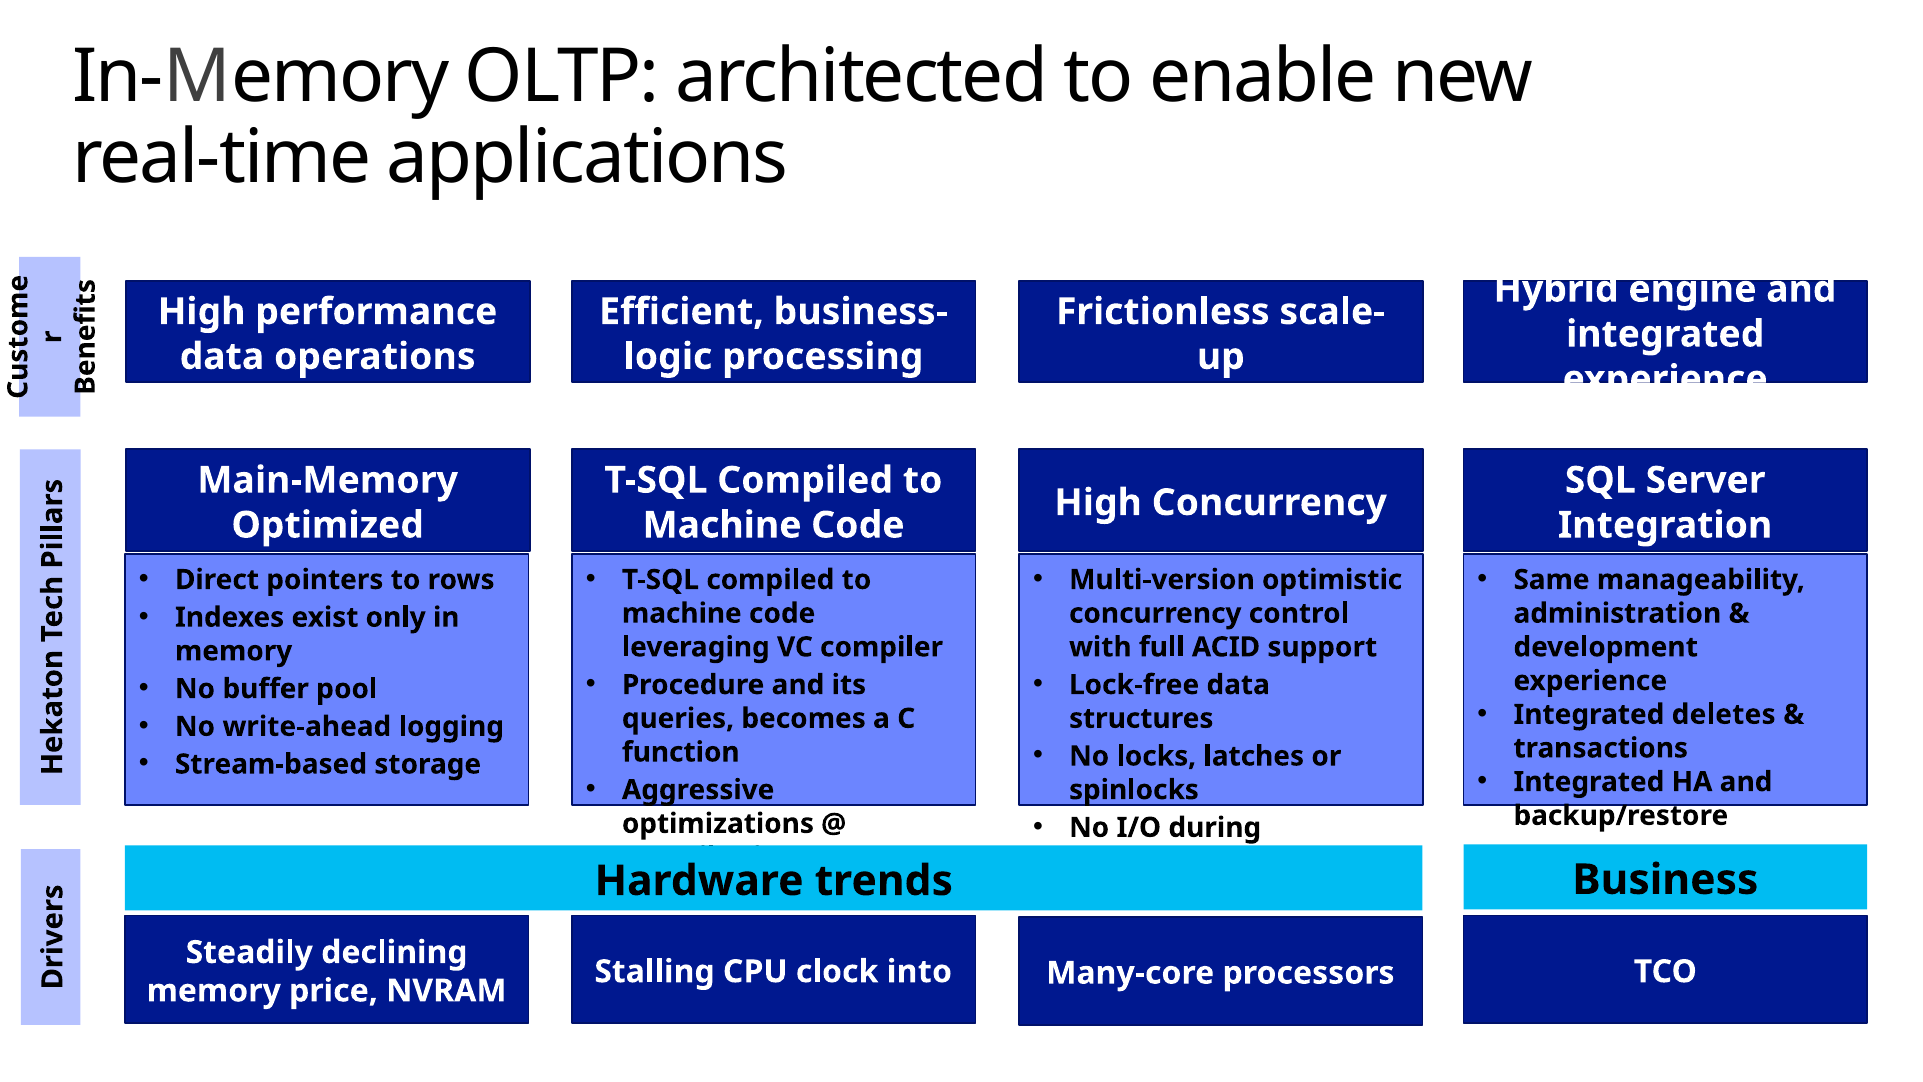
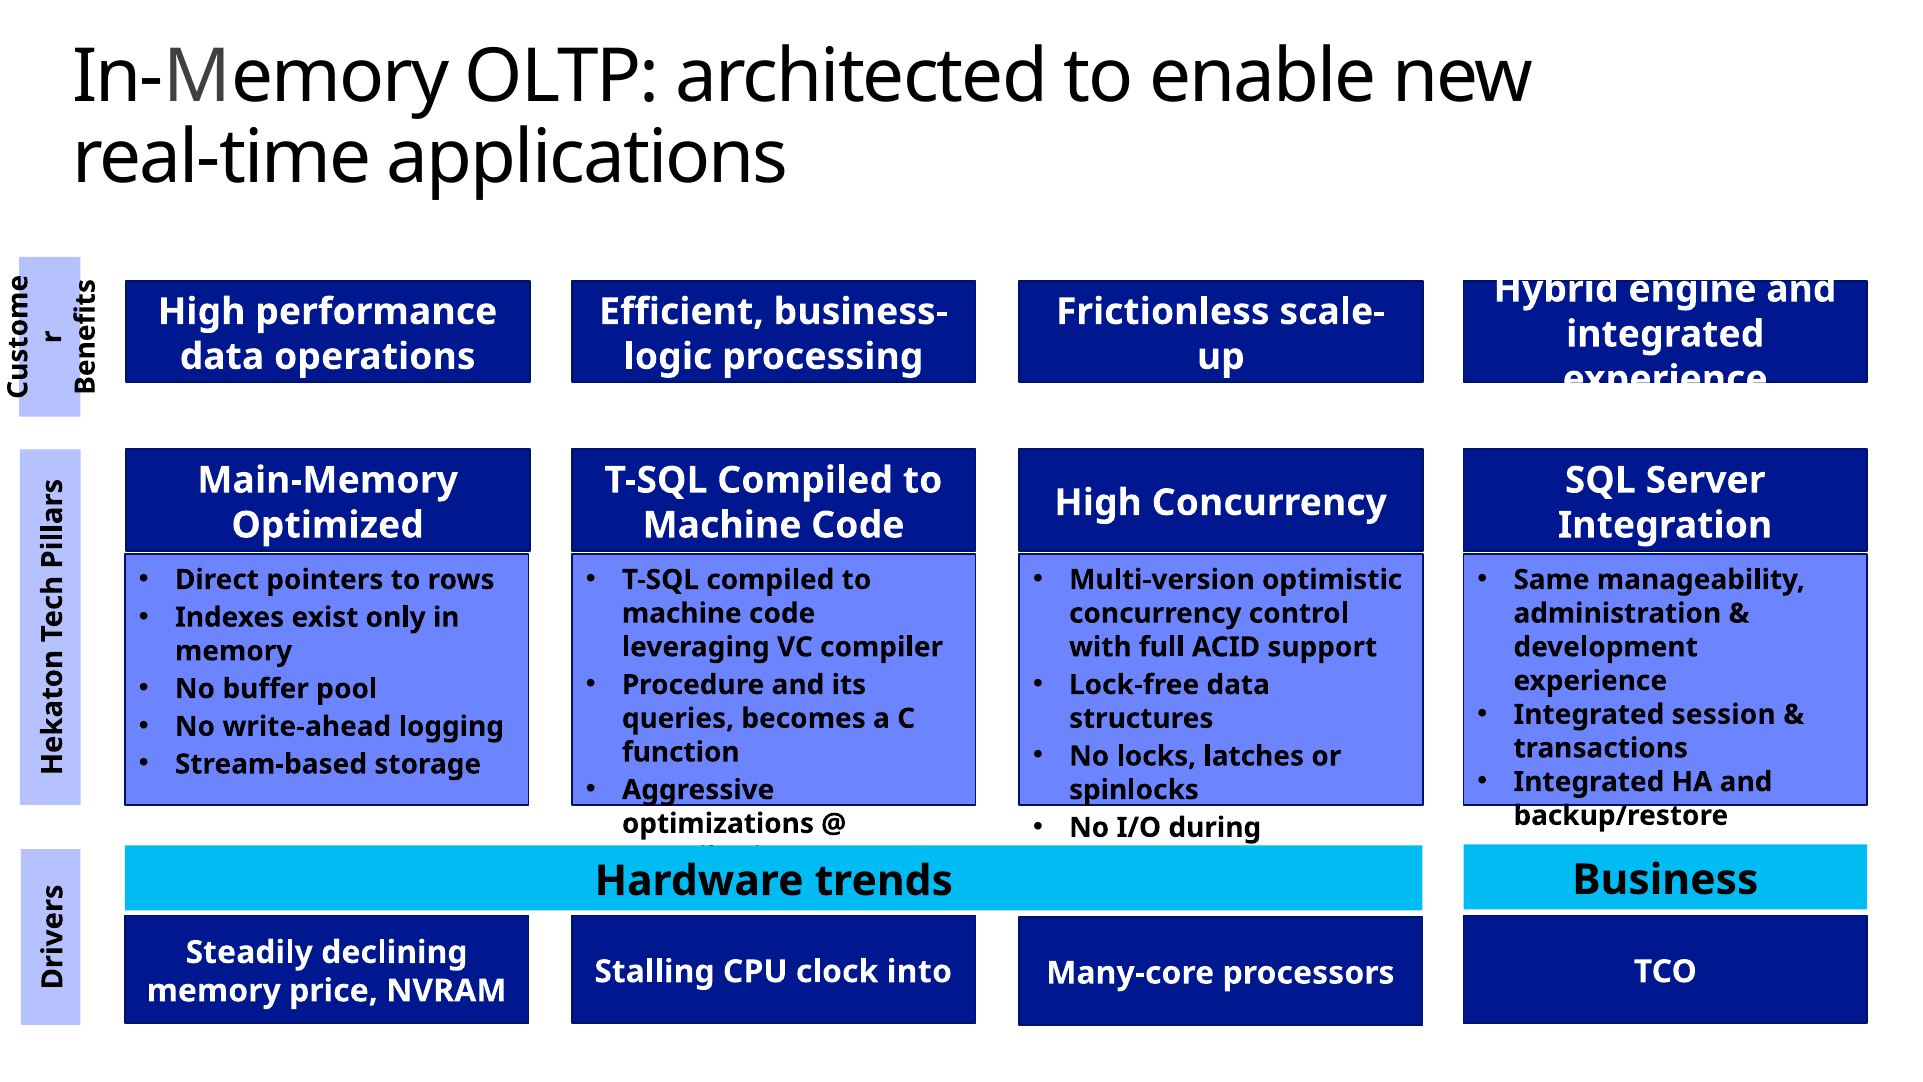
deletes: deletes -> session
